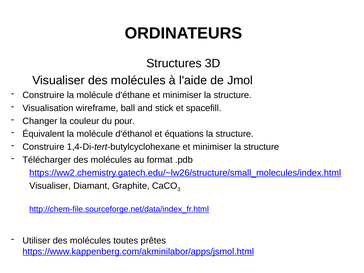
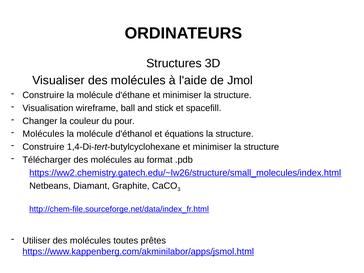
Équivalent at (43, 134): Équivalent -> Molécules
Visualiser at (50, 186): Visualiser -> Netbeans
